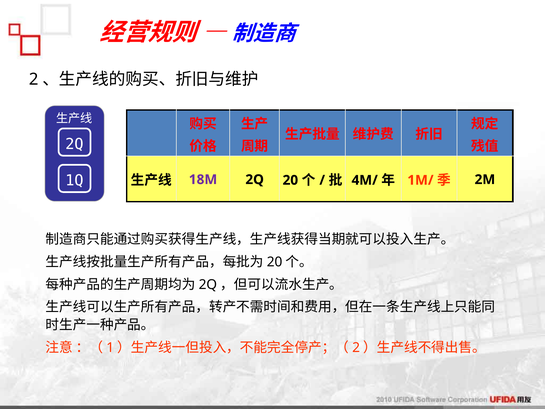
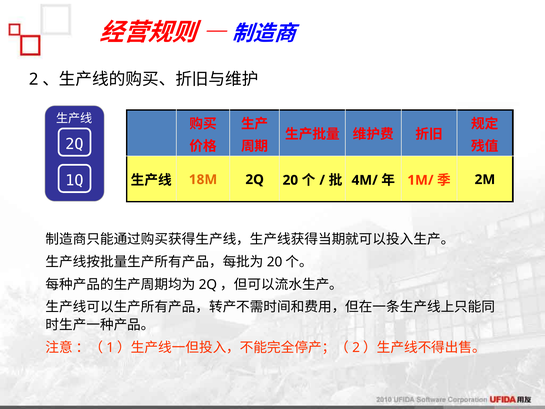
18M colour: purple -> orange
